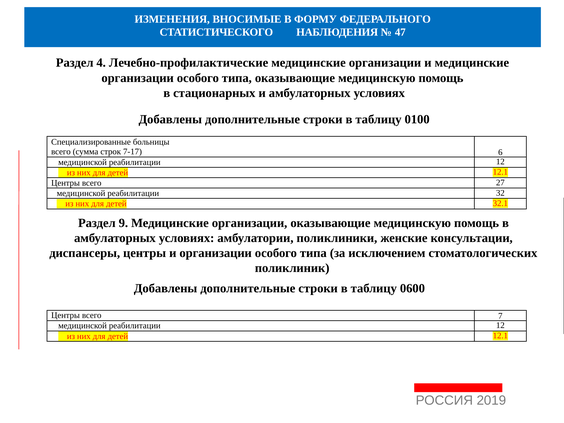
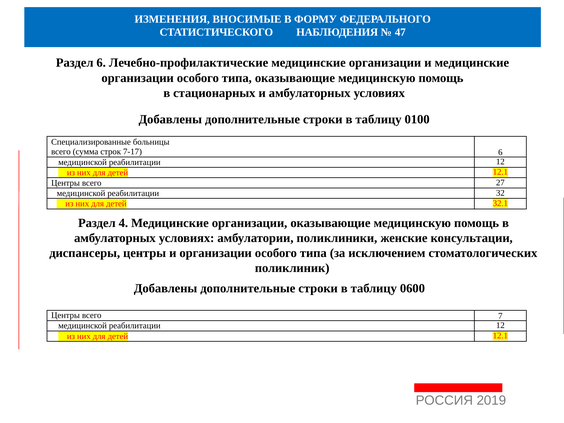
Раздел 4: 4 -> 6
9: 9 -> 4
